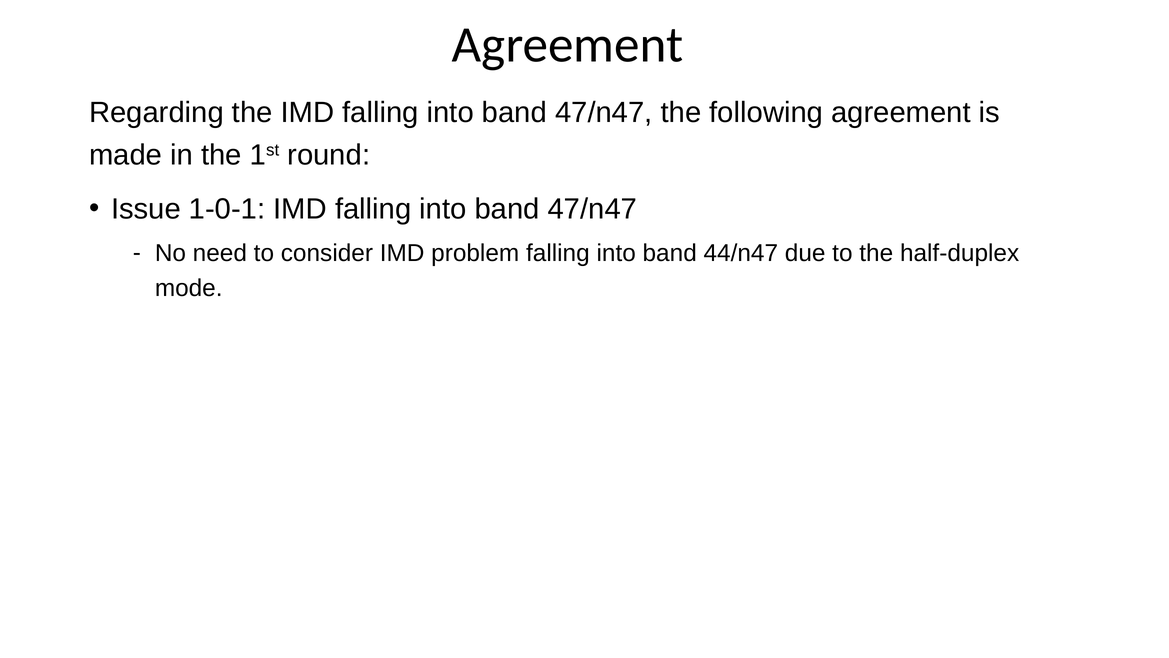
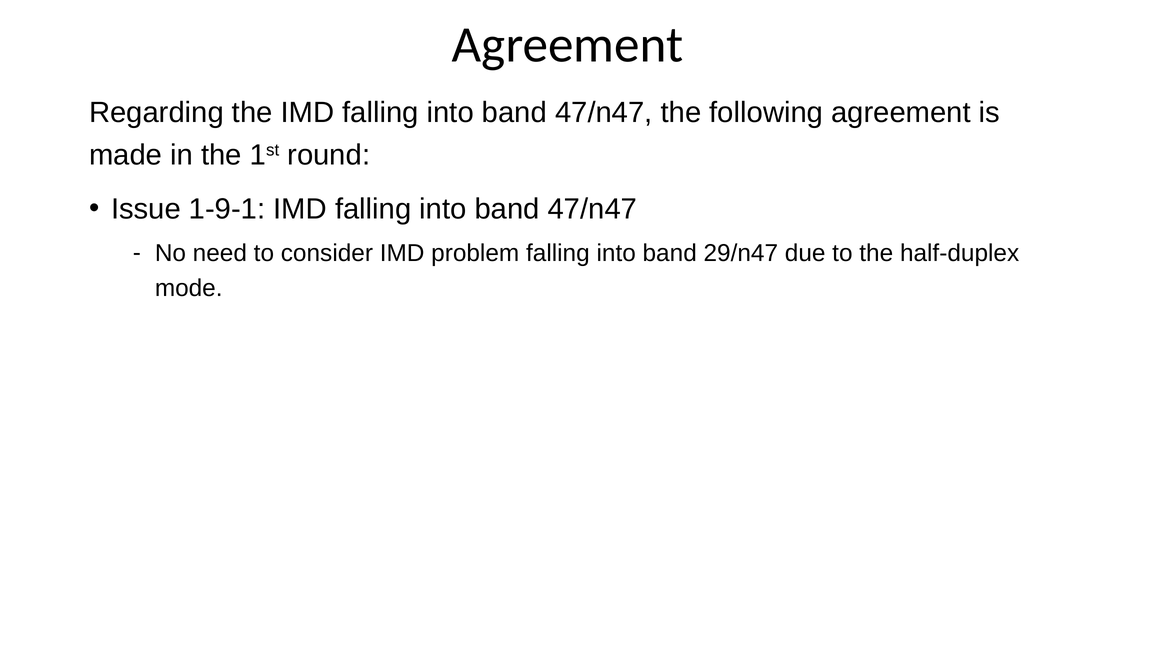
1-0-1: 1-0-1 -> 1-9-1
44/n47: 44/n47 -> 29/n47
